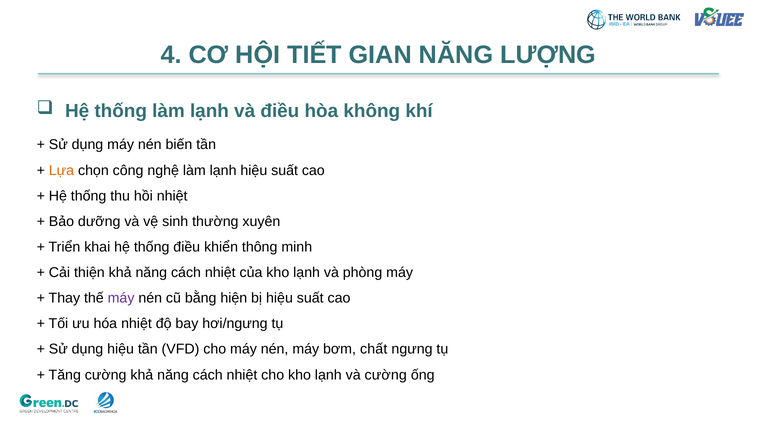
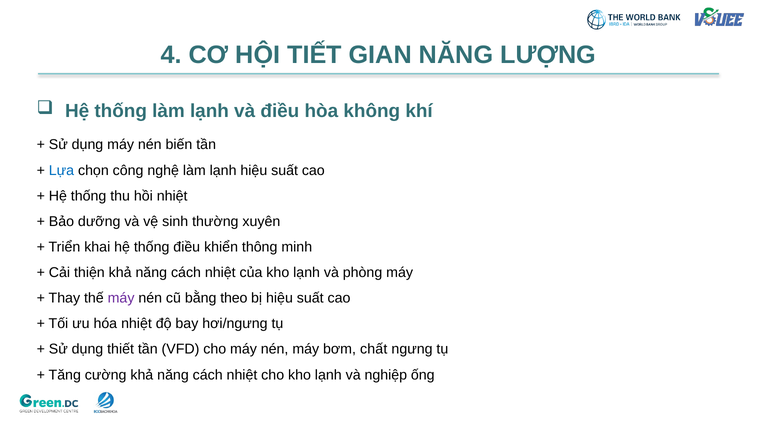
Lựa colour: orange -> blue
hiện: hiện -> theo
dụng hiệu: hiệu -> thiết
và cường: cường -> nghiệp
